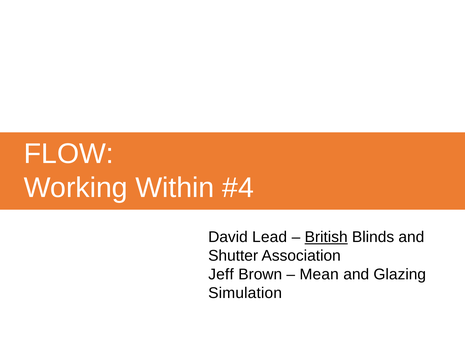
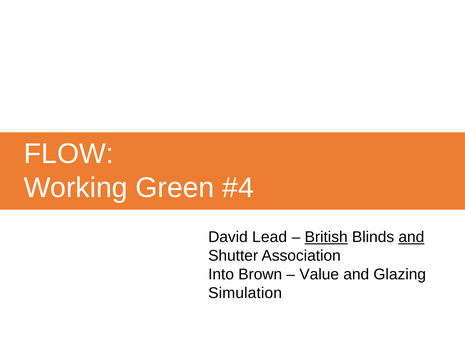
Within: Within -> Green
and at (411, 237) underline: none -> present
Jeff: Jeff -> Into
Mean: Mean -> Value
